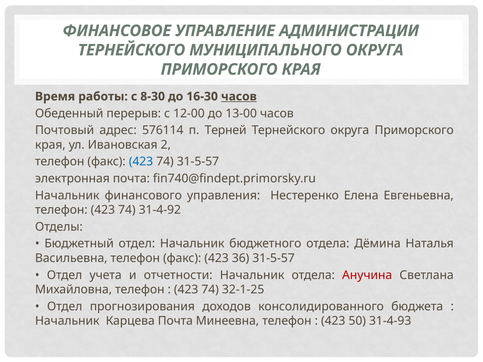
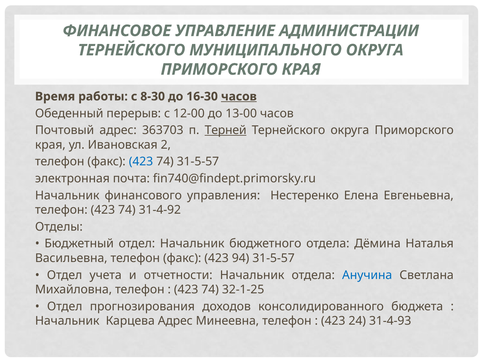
576114: 576114 -> 363703
Терней underline: none -> present
36: 36 -> 94
Анучина colour: red -> blue
Карцева Почта: Почта -> Адрес
50: 50 -> 24
